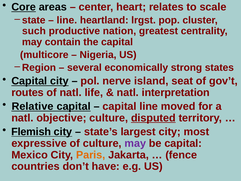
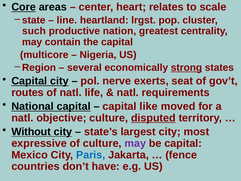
strong underline: none -> present
island: island -> exerts
interpretation: interpretation -> requirements
Relative: Relative -> National
capital line: line -> like
Flemish: Flemish -> Without
Paris colour: orange -> blue
